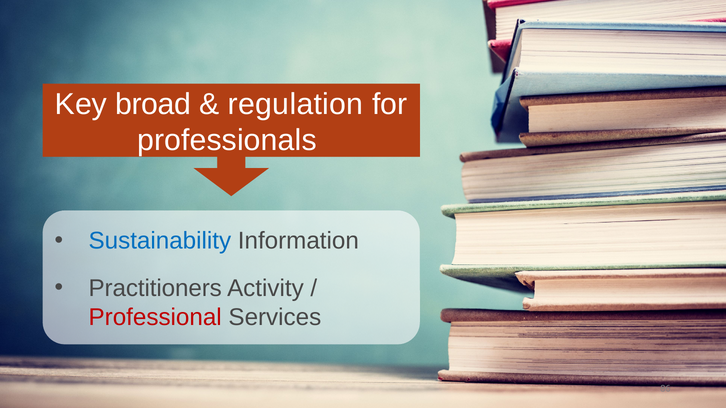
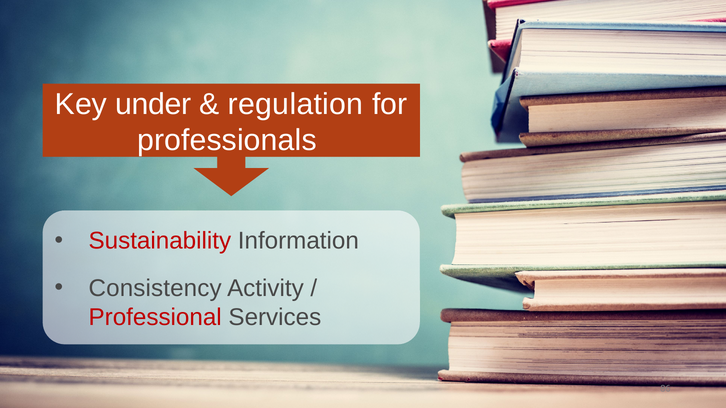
broad: broad -> under
Sustainability colour: blue -> red
Practitioners: Practitioners -> Consistency
